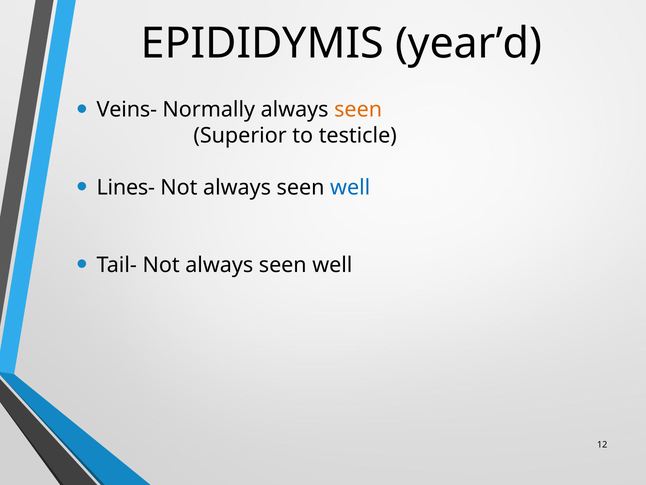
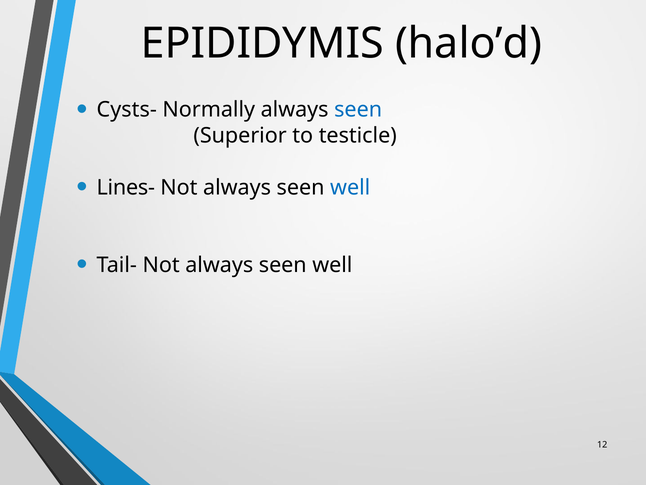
year’d: year’d -> halo’d
Veins-: Veins- -> Cysts-
seen at (358, 110) colour: orange -> blue
